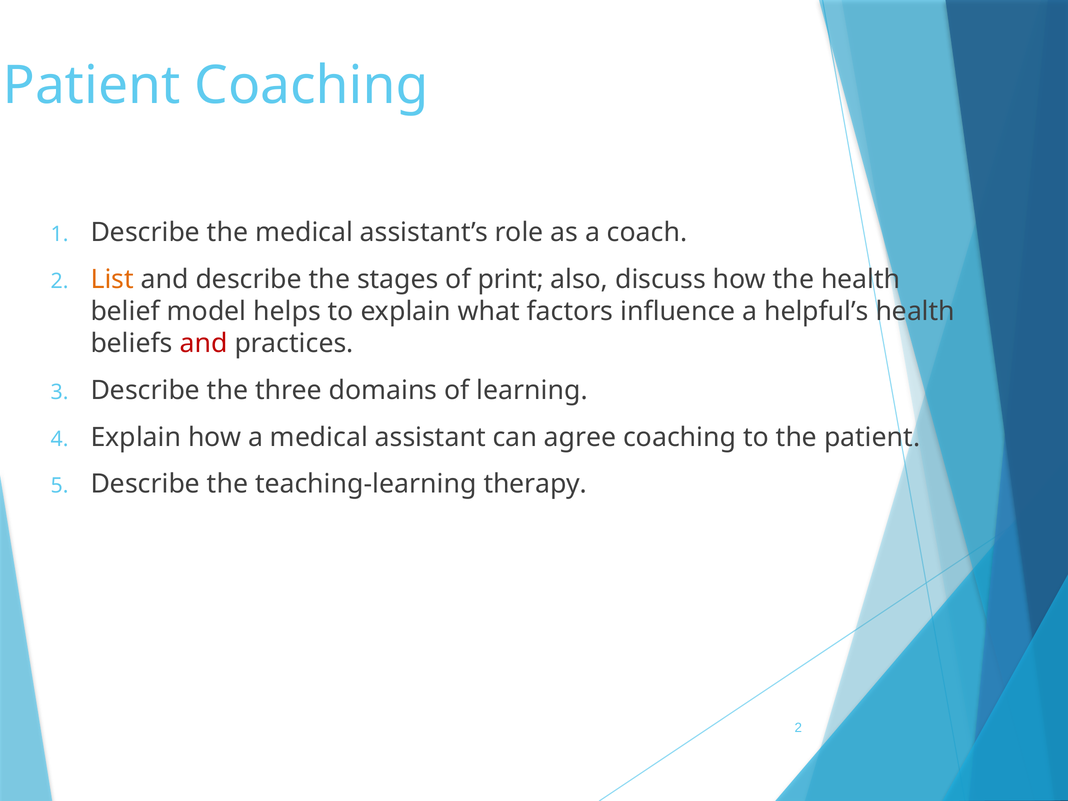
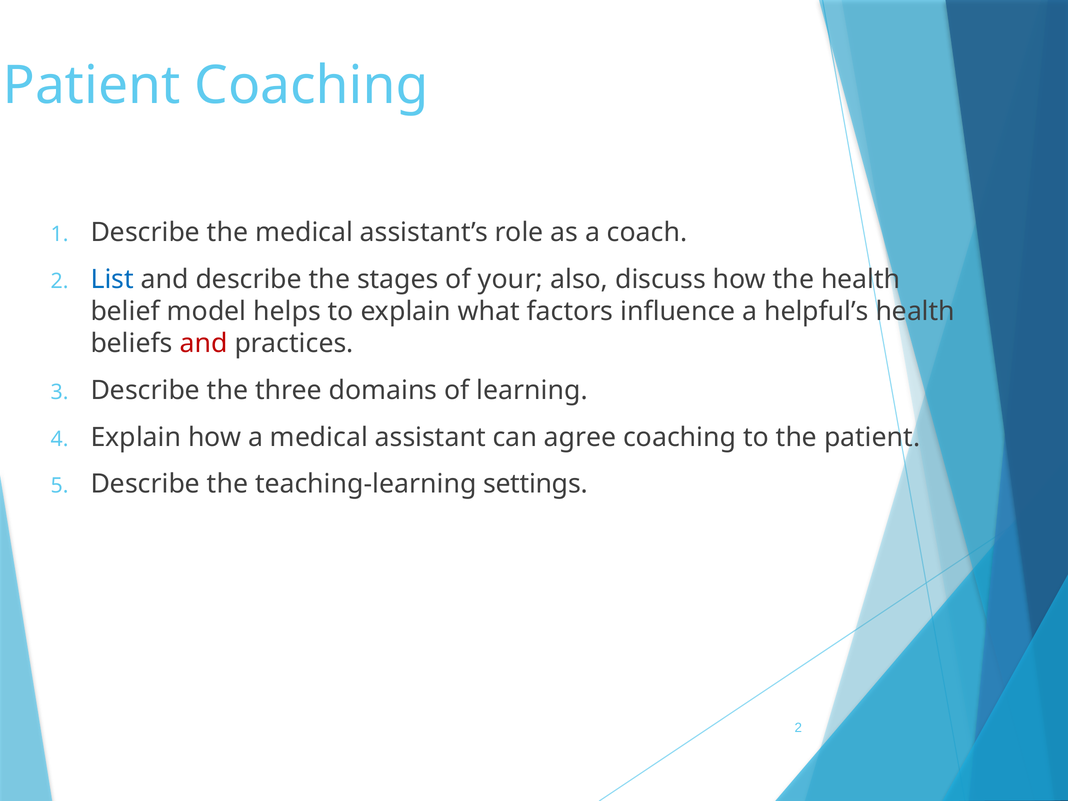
List colour: orange -> blue
print: print -> your
therapy: therapy -> settings
